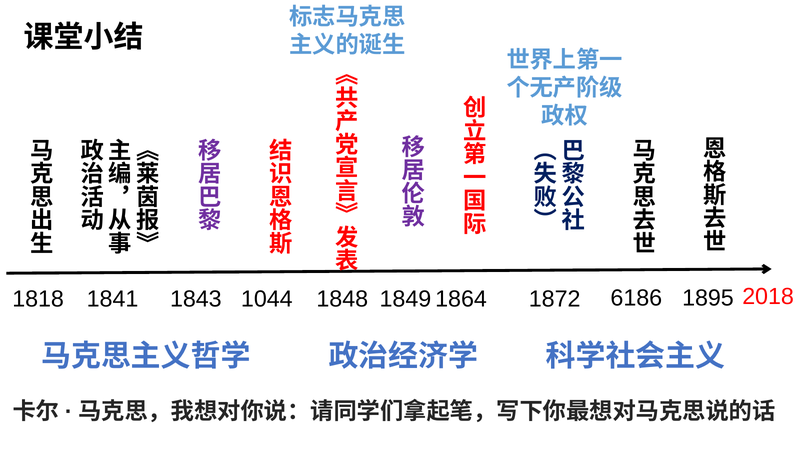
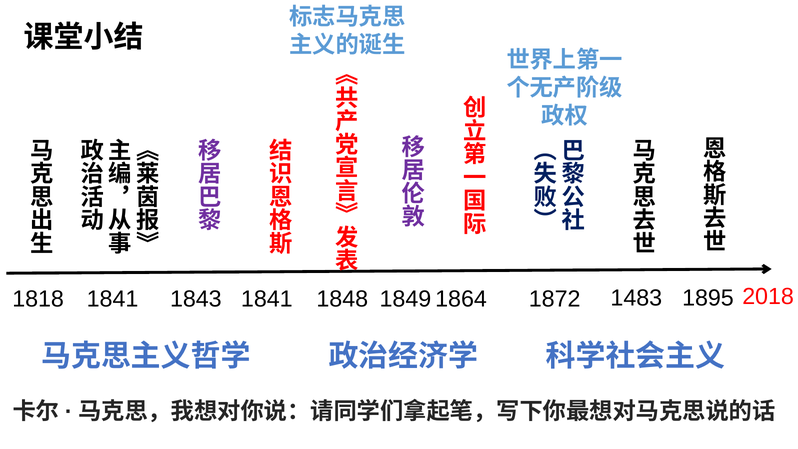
6186: 6186 -> 1483
1044 at (267, 299): 1044 -> 1841
